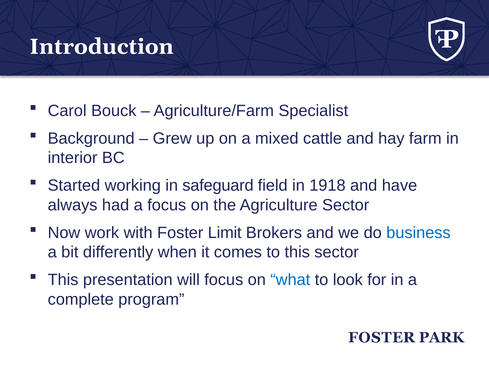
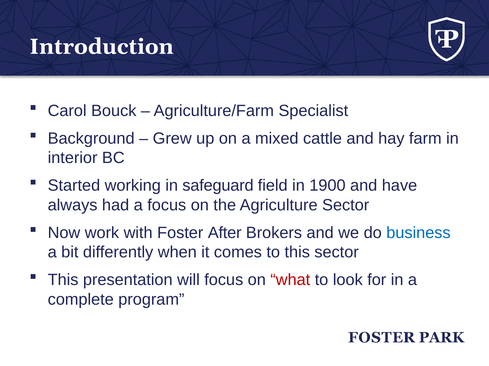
1918: 1918 -> 1900
Limit: Limit -> After
what colour: blue -> red
